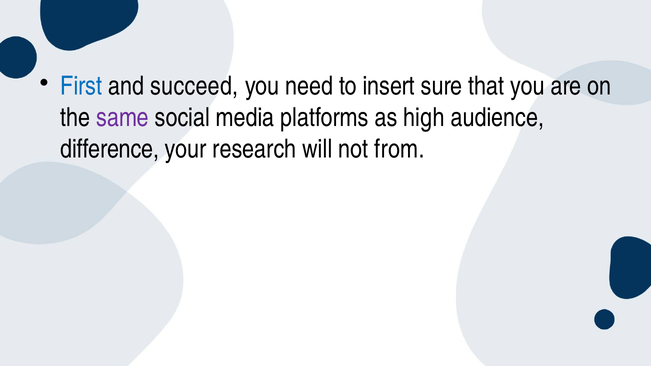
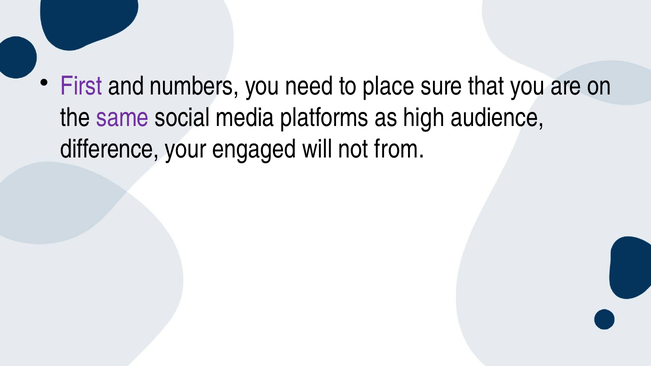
First colour: blue -> purple
succeed: succeed -> numbers
insert: insert -> place
research: research -> engaged
